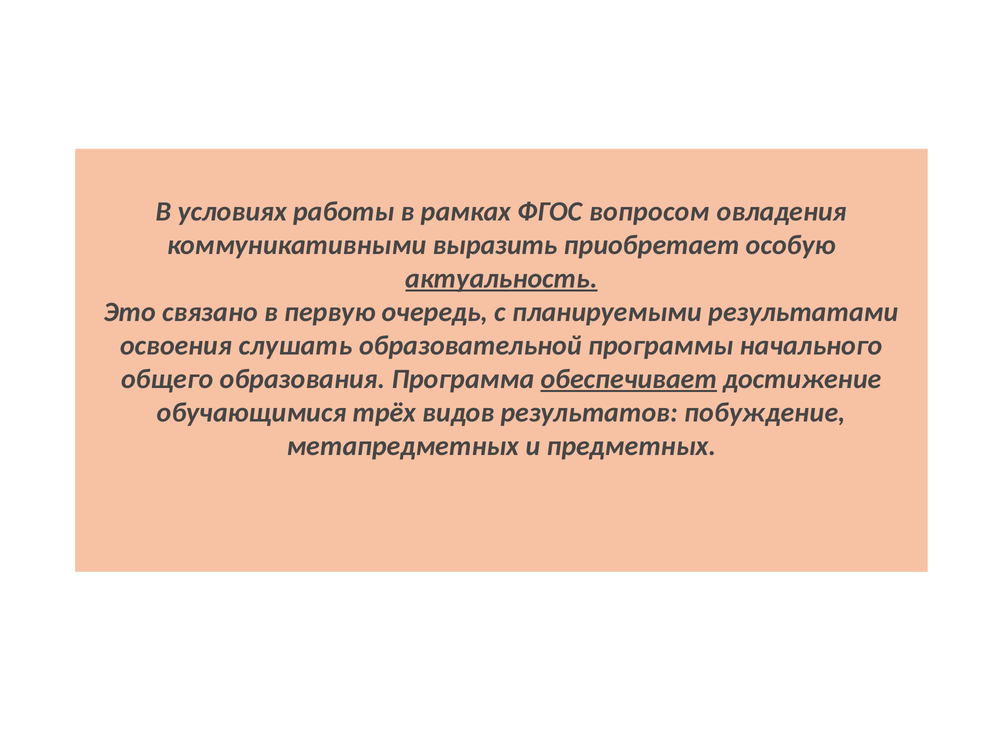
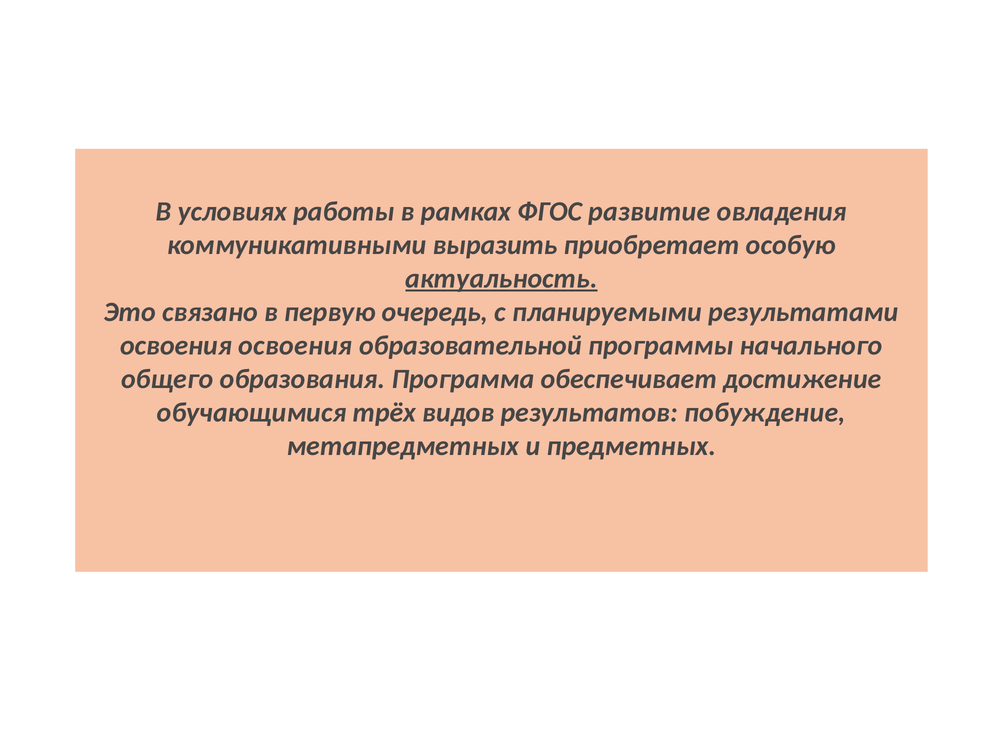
вопросом: вопросом -> развитие
освоения слушать: слушать -> освоения
обеспечивает underline: present -> none
